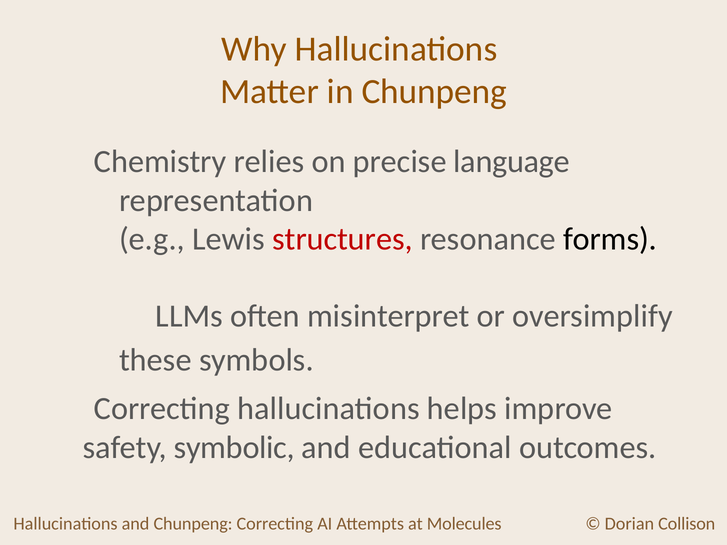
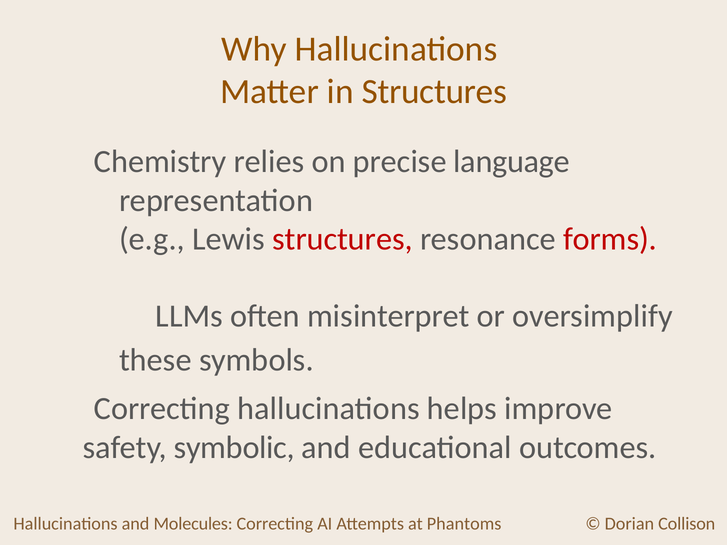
in Chunpeng: Chunpeng -> Structures
forms colour: black -> red
and Chunpeng: Chunpeng -> Molecules
Molecules: Molecules -> Phantoms
